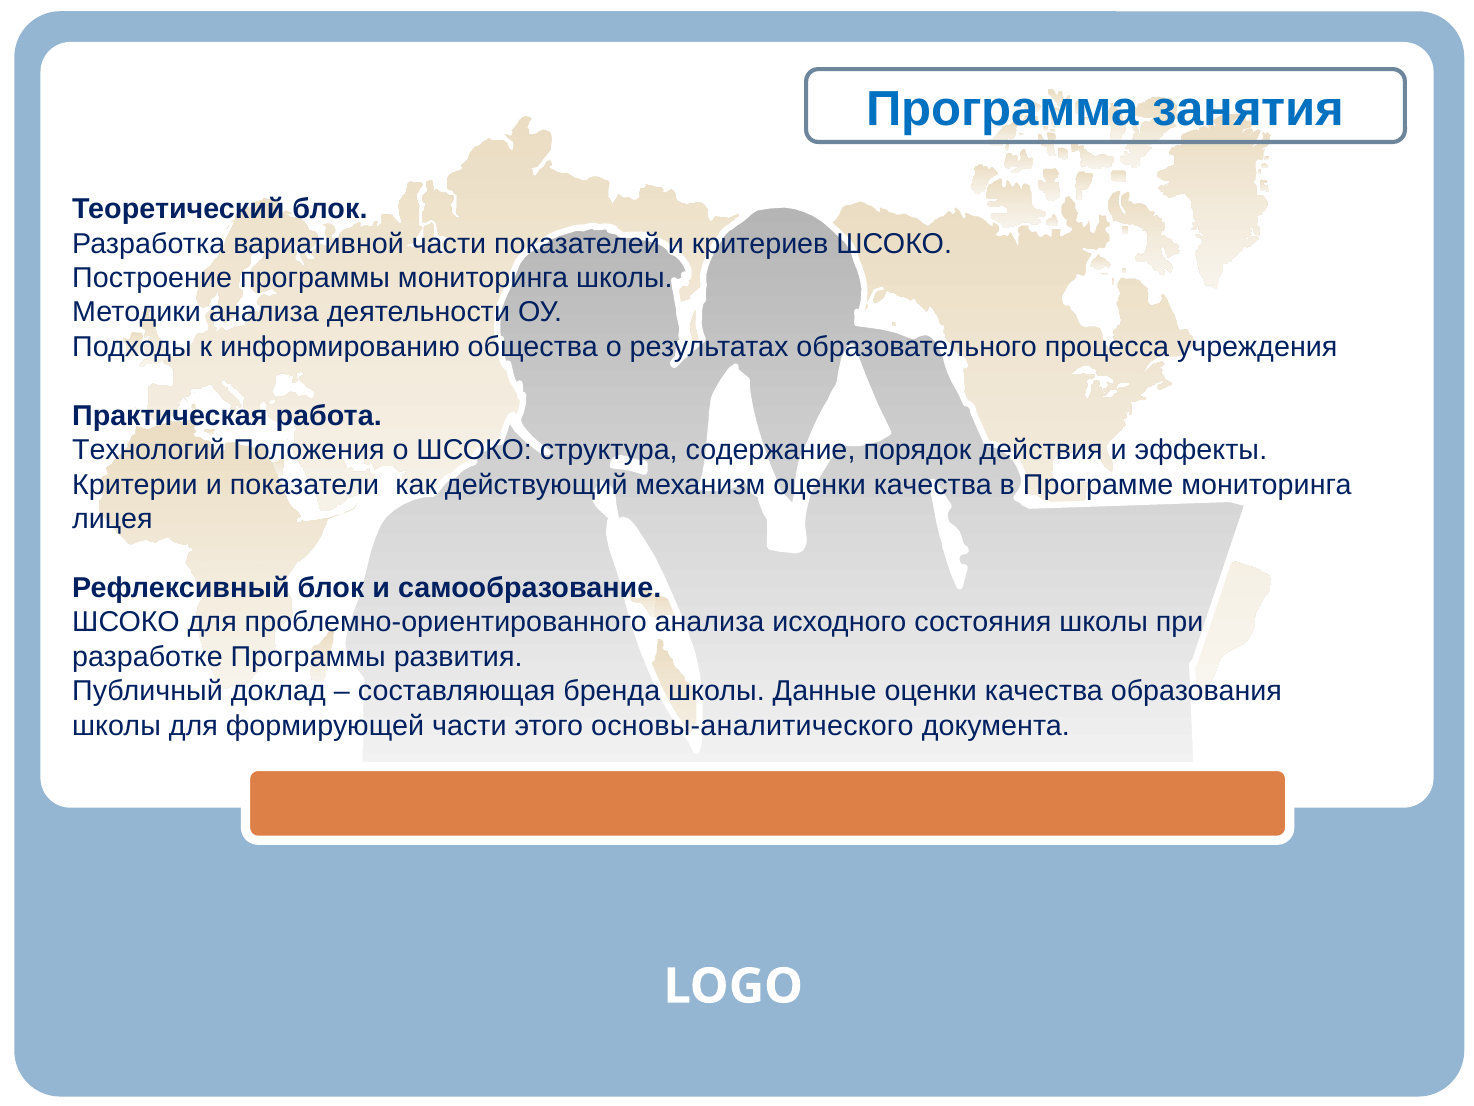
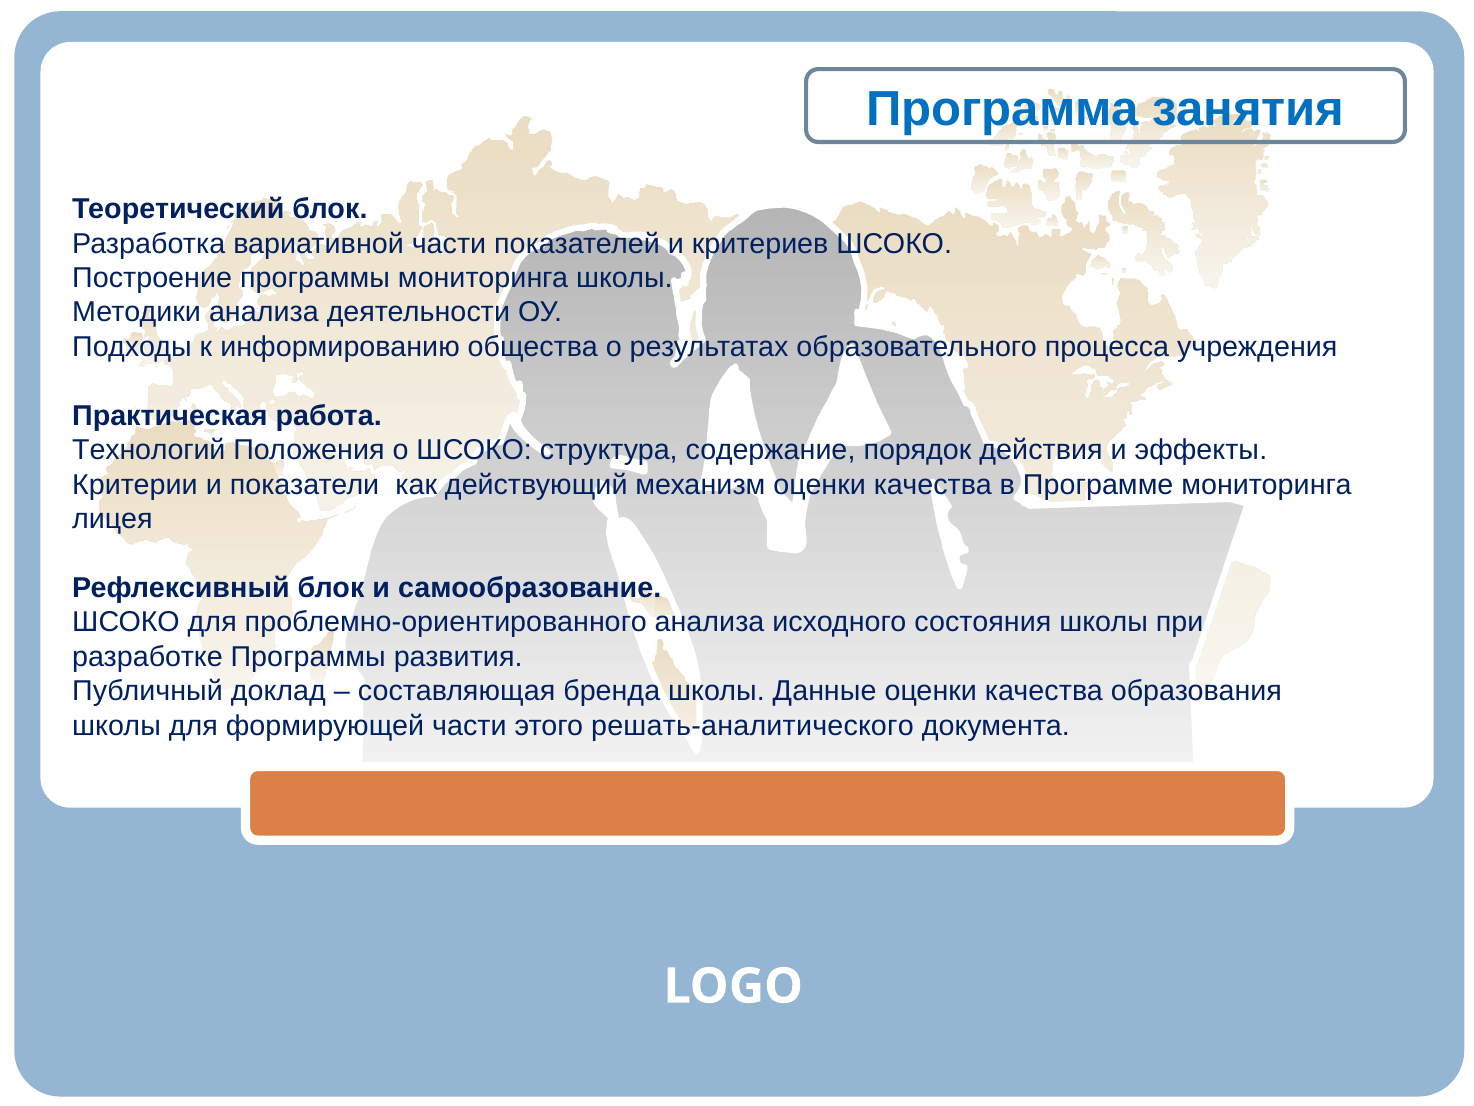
основы-аналитического: основы-аналитического -> решать-аналитического
